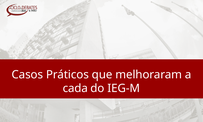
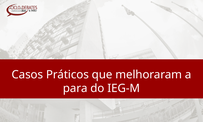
cada: cada -> para
